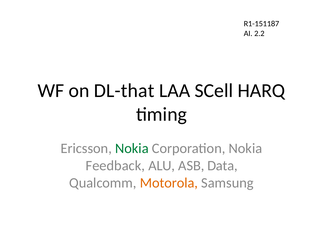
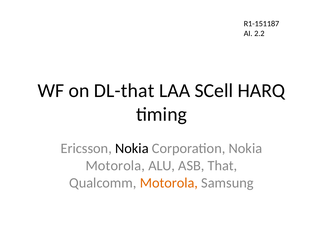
Nokia at (132, 149) colour: green -> black
Feedback at (115, 166): Feedback -> Motorola
Data: Data -> That
